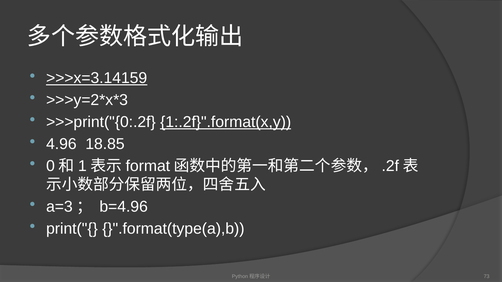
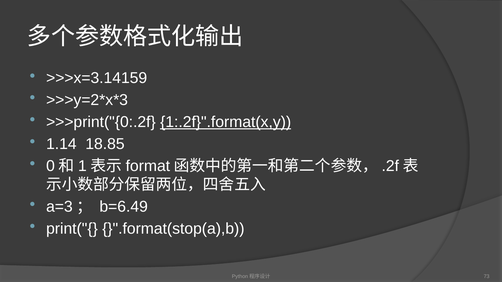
>>>x=3.14159 underline: present -> none
4.96: 4.96 -> 1.14
b=4.96: b=4.96 -> b=6.49
}".format(type(a),b: }".format(type(a),b -> }".format(stop(a),b
